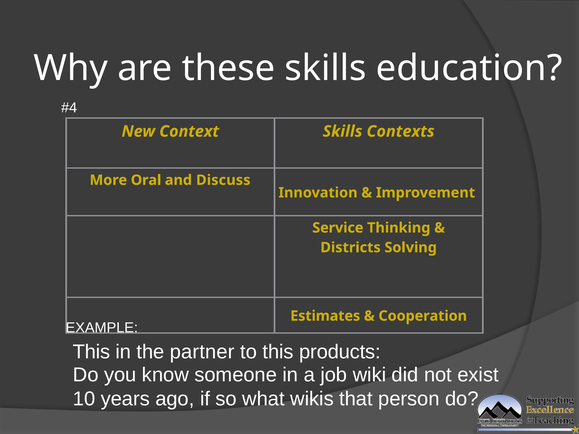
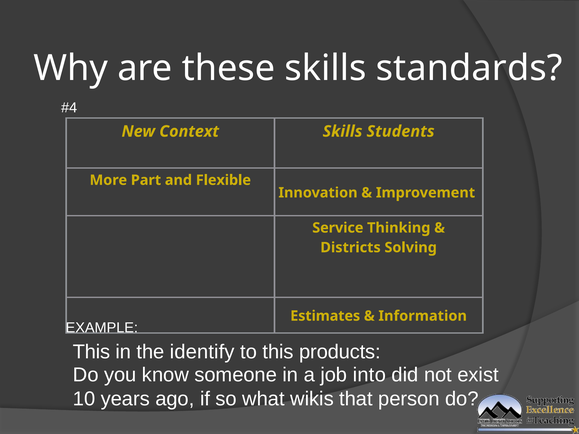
education: education -> standards
Contexts: Contexts -> Students
Oral: Oral -> Part
Discuss: Discuss -> Flexible
Cooperation: Cooperation -> Information
partner: partner -> identify
wiki: wiki -> into
